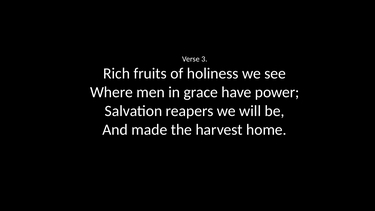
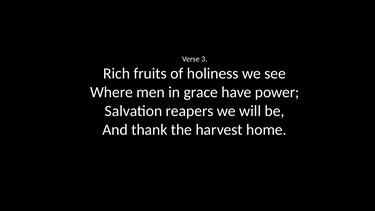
made: made -> thank
